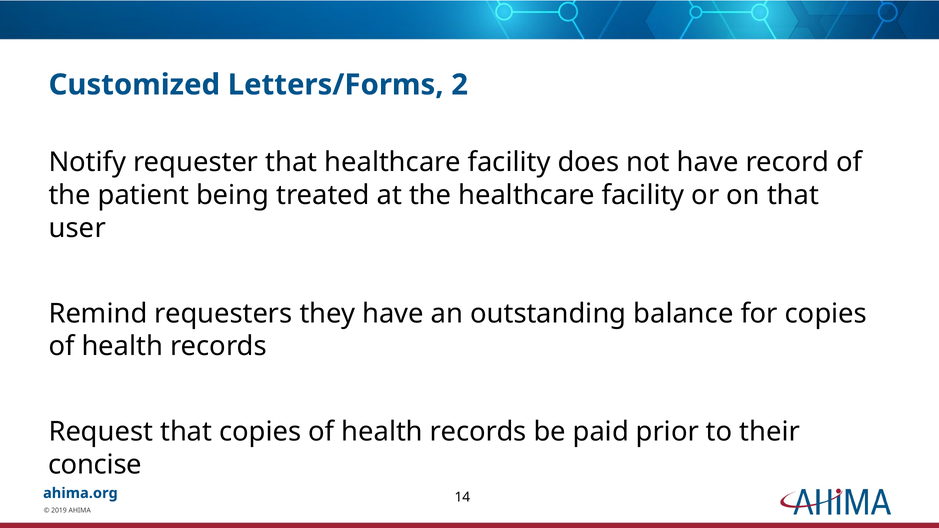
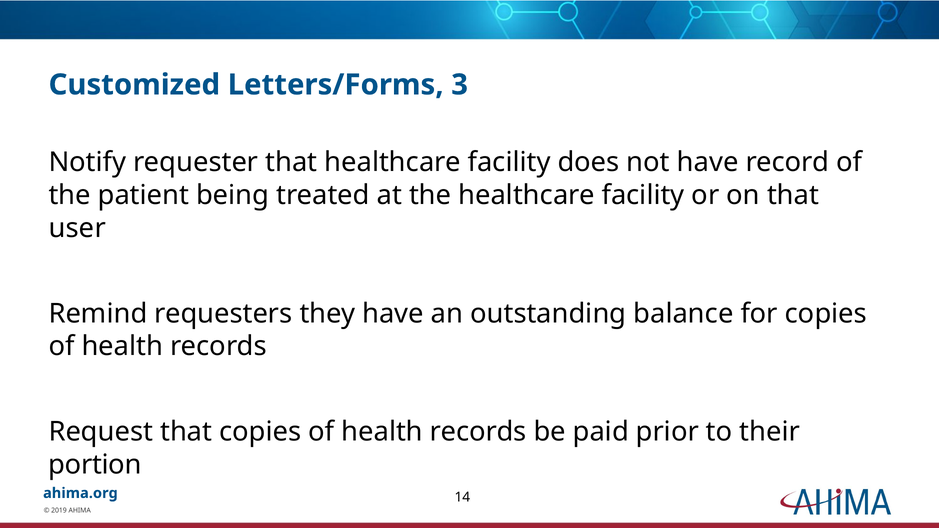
2: 2 -> 3
concise: concise -> portion
